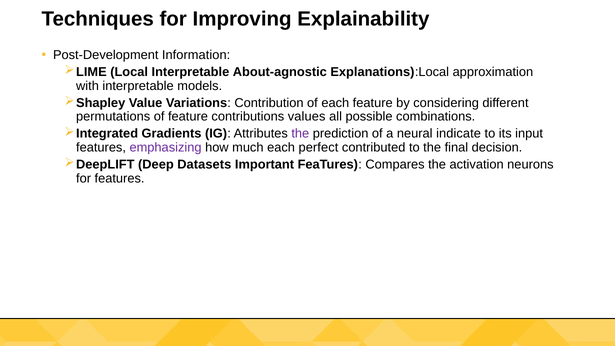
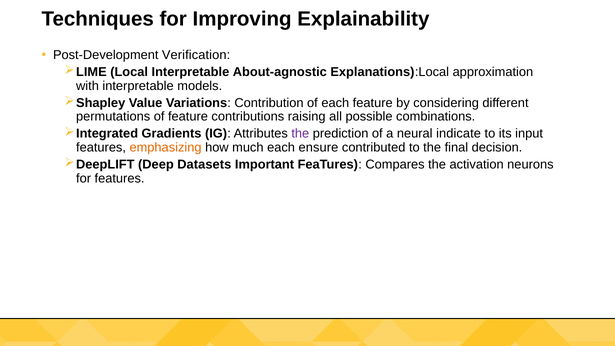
Information: Information -> Verification
values: values -> raising
emphasizing colour: purple -> orange
perfect: perfect -> ensure
